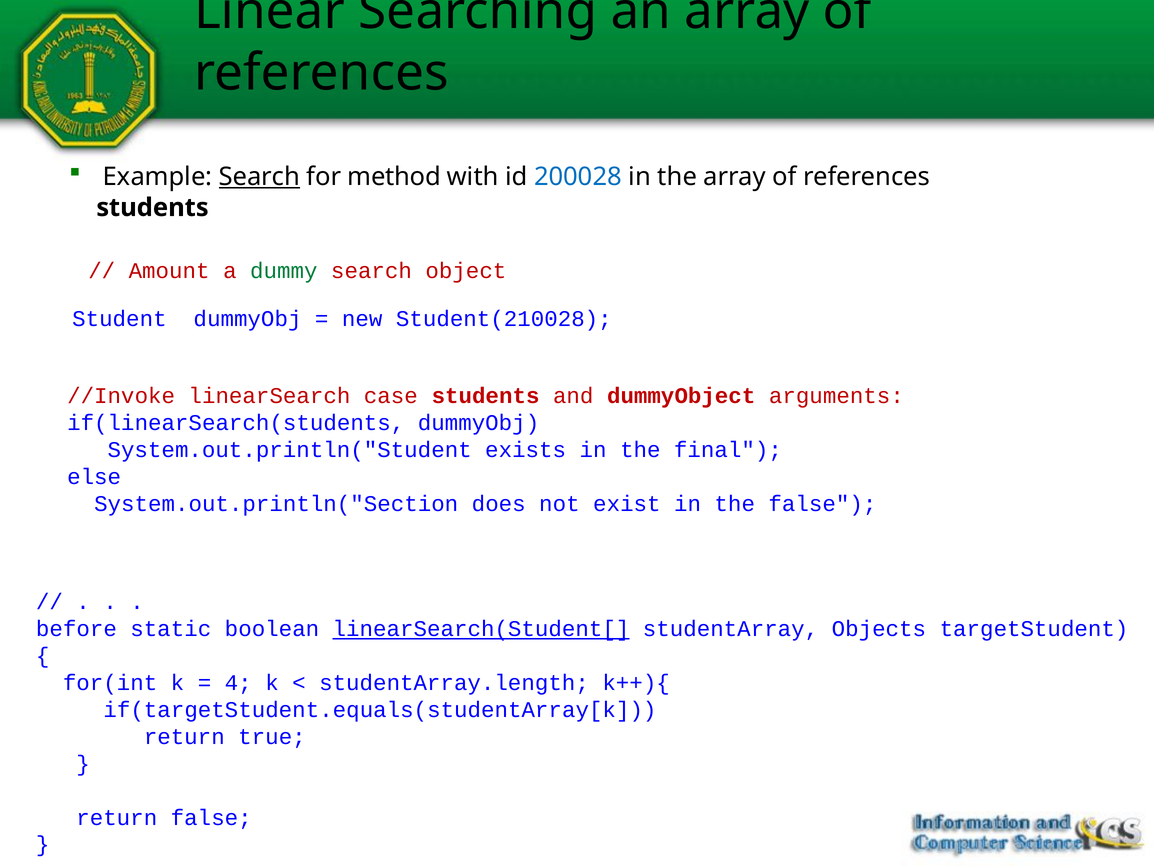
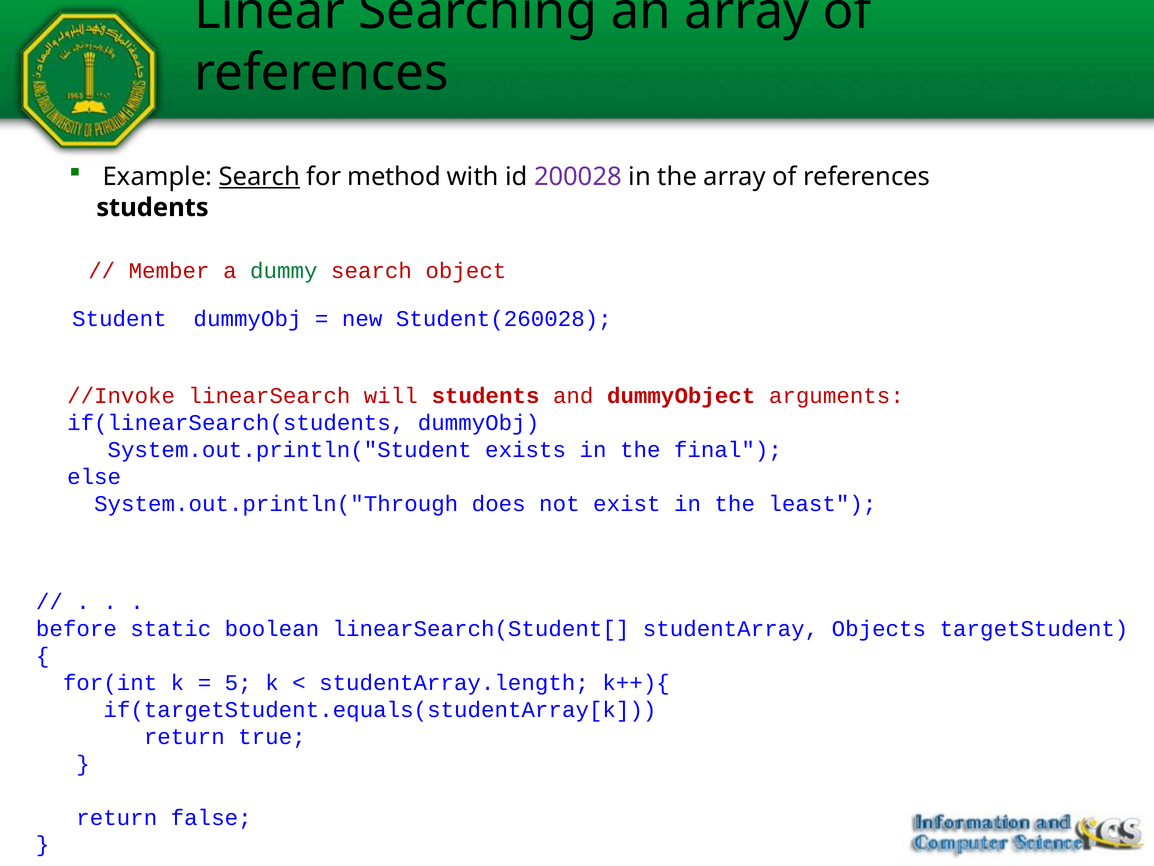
200028 colour: blue -> purple
Amount: Amount -> Member
Student(210028: Student(210028 -> Student(260028
case: case -> will
System.out.println("Section: System.out.println("Section -> System.out.println("Through
the false: false -> least
linearSearch(Student[ underline: present -> none
4: 4 -> 5
